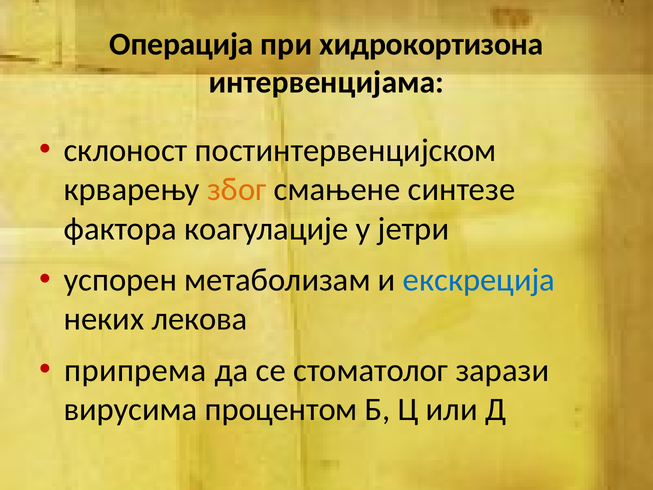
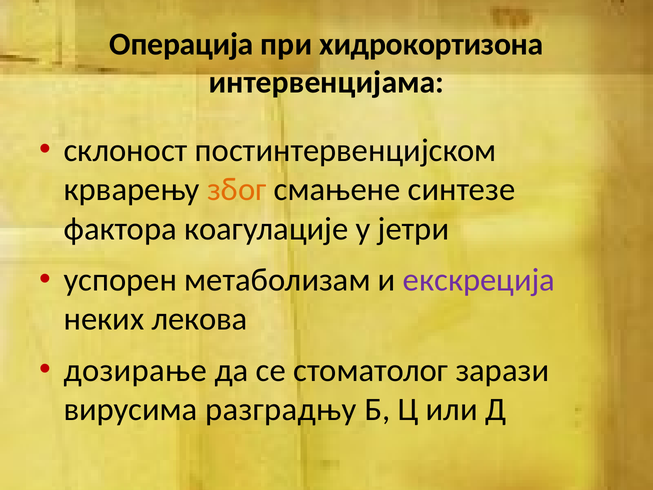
екскреција colour: blue -> purple
припрема: припрема -> дозирање
процентом: процентом -> разградњу
